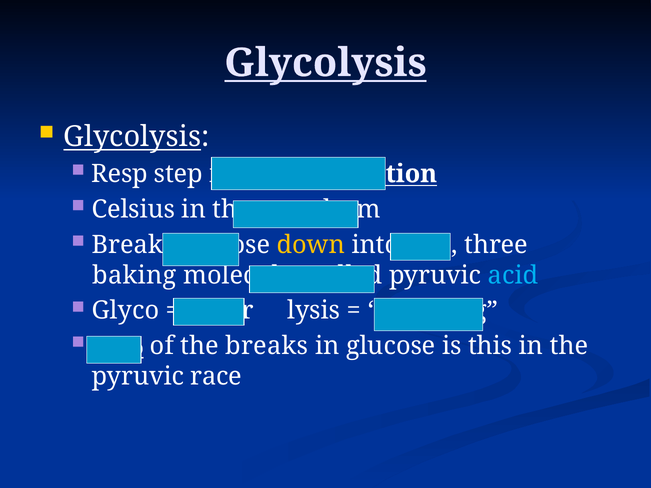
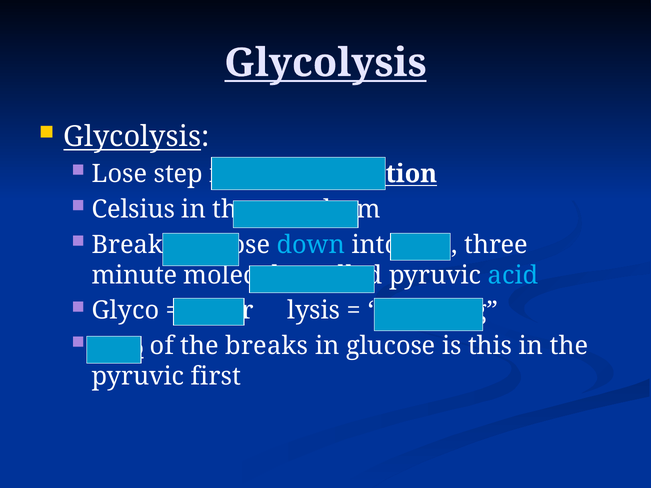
Resp: Resp -> Lose
down colour: yellow -> light blue
baking: baking -> minute
race: race -> first
